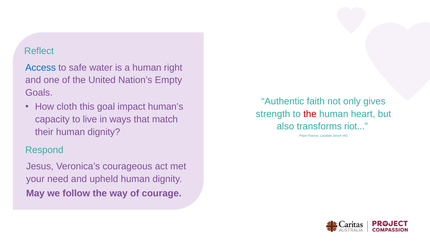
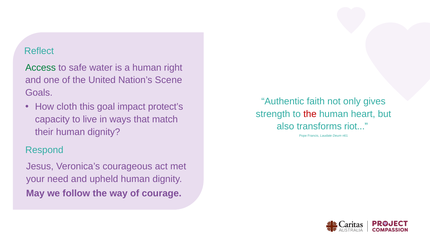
Access colour: blue -> green
Empty: Empty -> Scene
human’s: human’s -> protect’s
